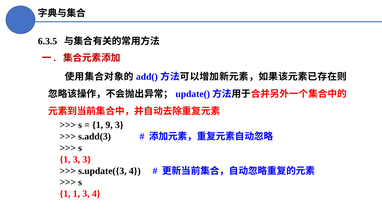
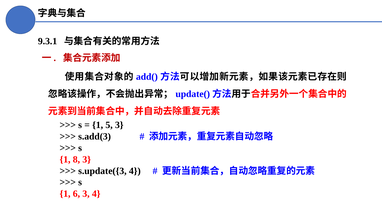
6.3.5: 6.3.5 -> 9.3.1
9: 9 -> 5
3 at (76, 159): 3 -> 8
1 1: 1 -> 6
